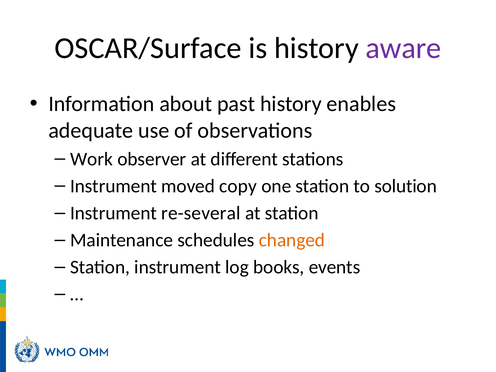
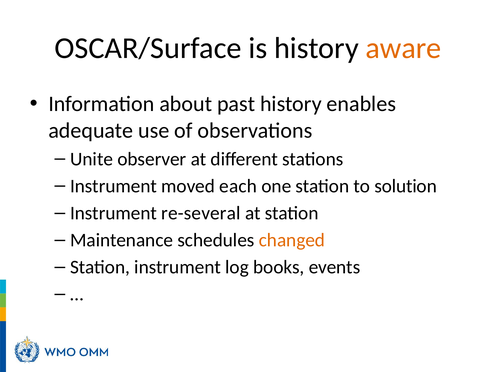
aware colour: purple -> orange
Work: Work -> Unite
copy: copy -> each
